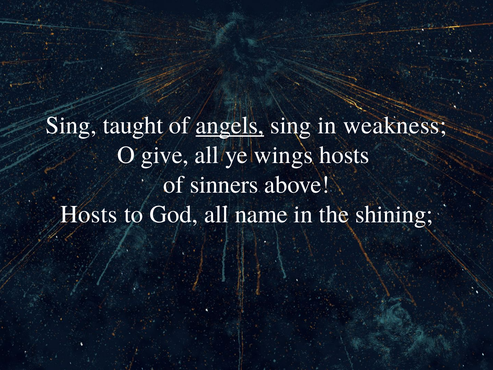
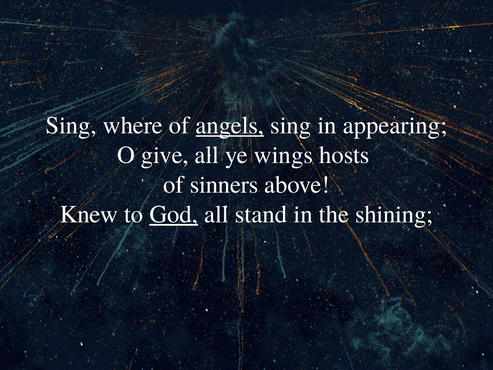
taught: taught -> where
weakness: weakness -> appearing
Hosts at (89, 214): Hosts -> Knew
God underline: none -> present
name: name -> stand
